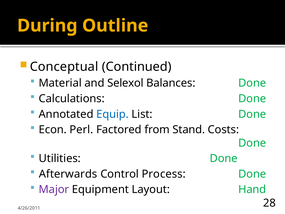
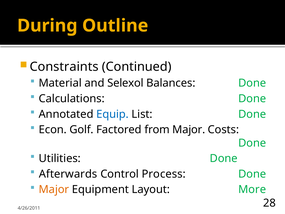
Conceptual: Conceptual -> Constraints
Perl: Perl -> Golf
from Stand: Stand -> Major
Major at (54, 189) colour: purple -> orange
Hand: Hand -> More
